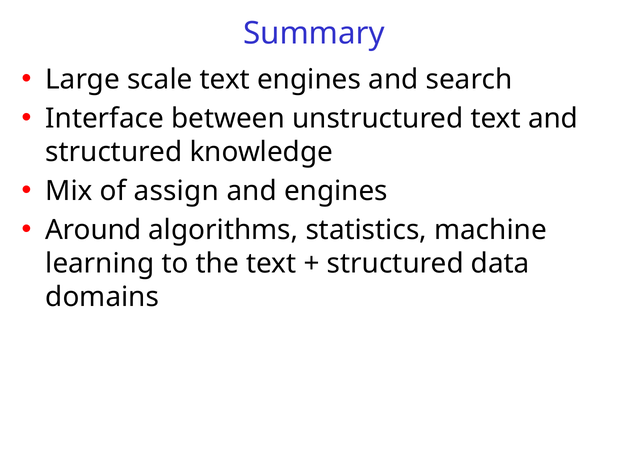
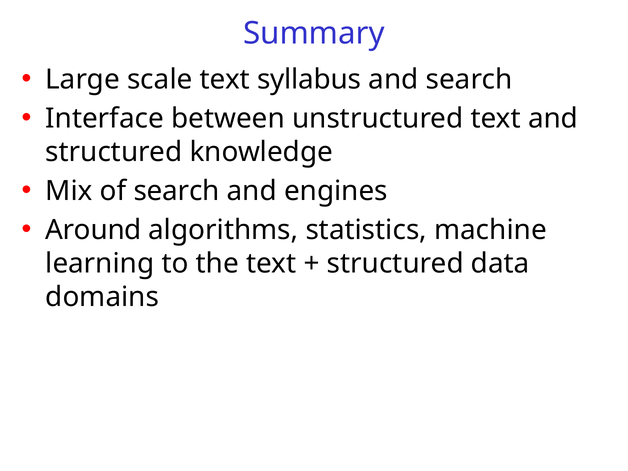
text engines: engines -> syllabus
of assign: assign -> search
